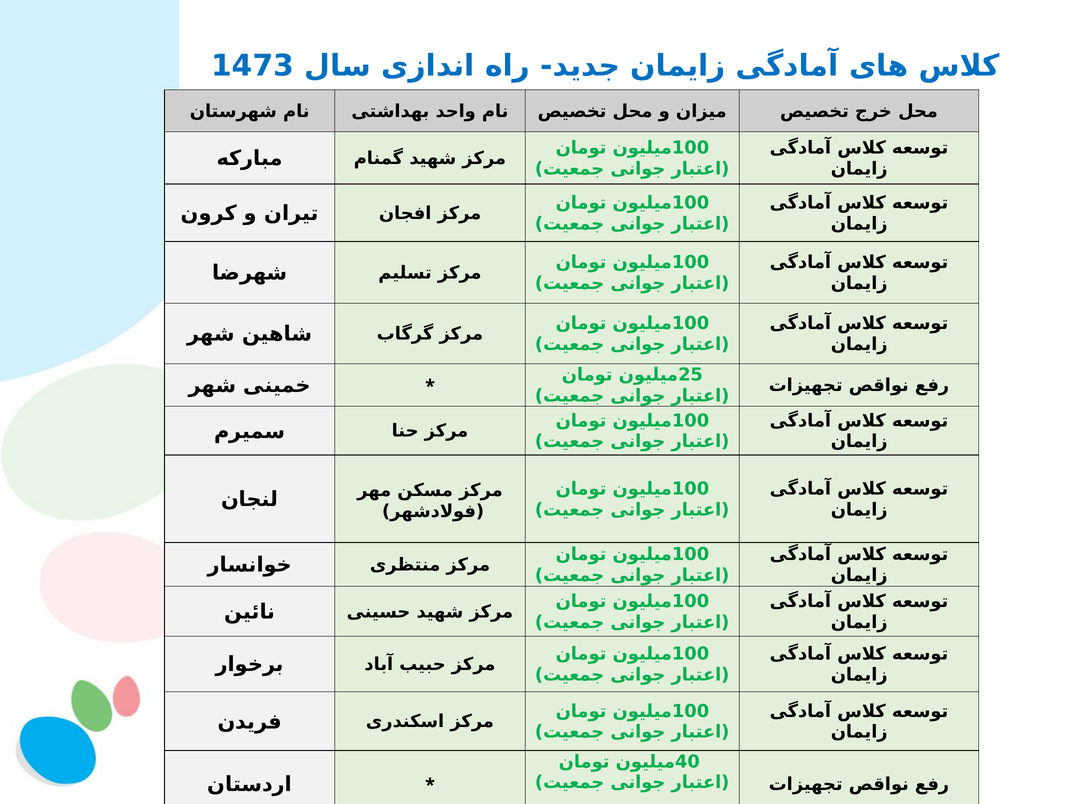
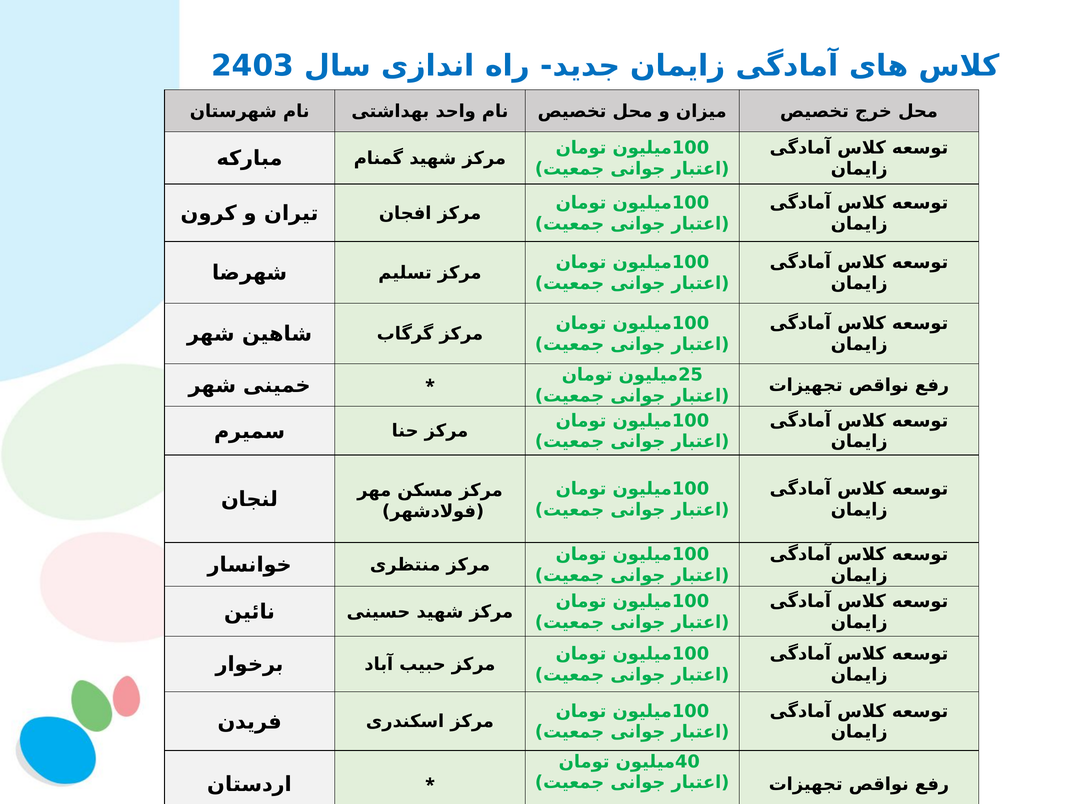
1473: 1473 -> 2403
